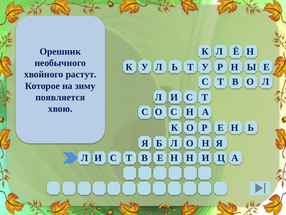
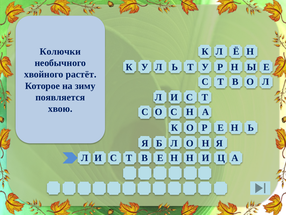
Орешник: Орешник -> Колючки
растут: растут -> растёт
